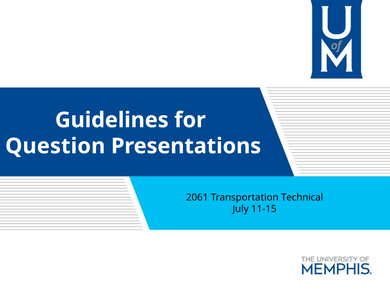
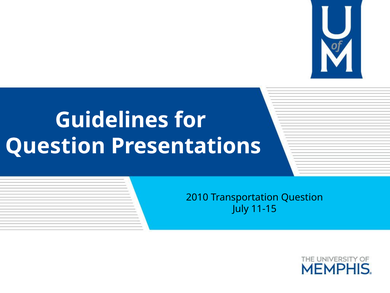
2061: 2061 -> 2010
Transportation Technical: Technical -> Question
